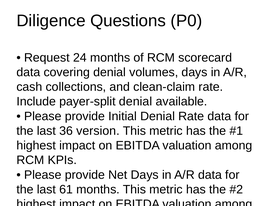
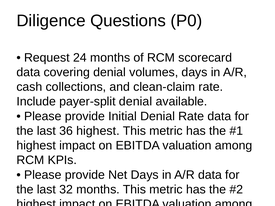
36 version: version -> highest
61: 61 -> 32
